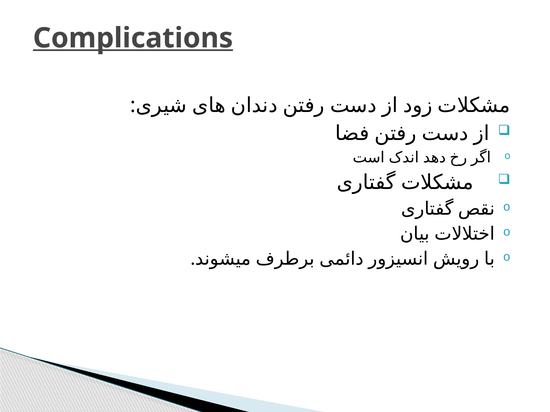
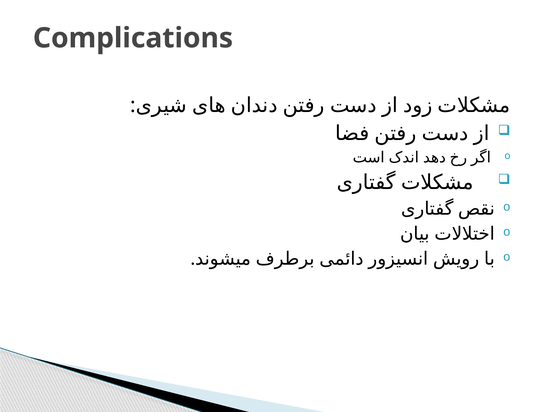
Complications underline: present -> none
